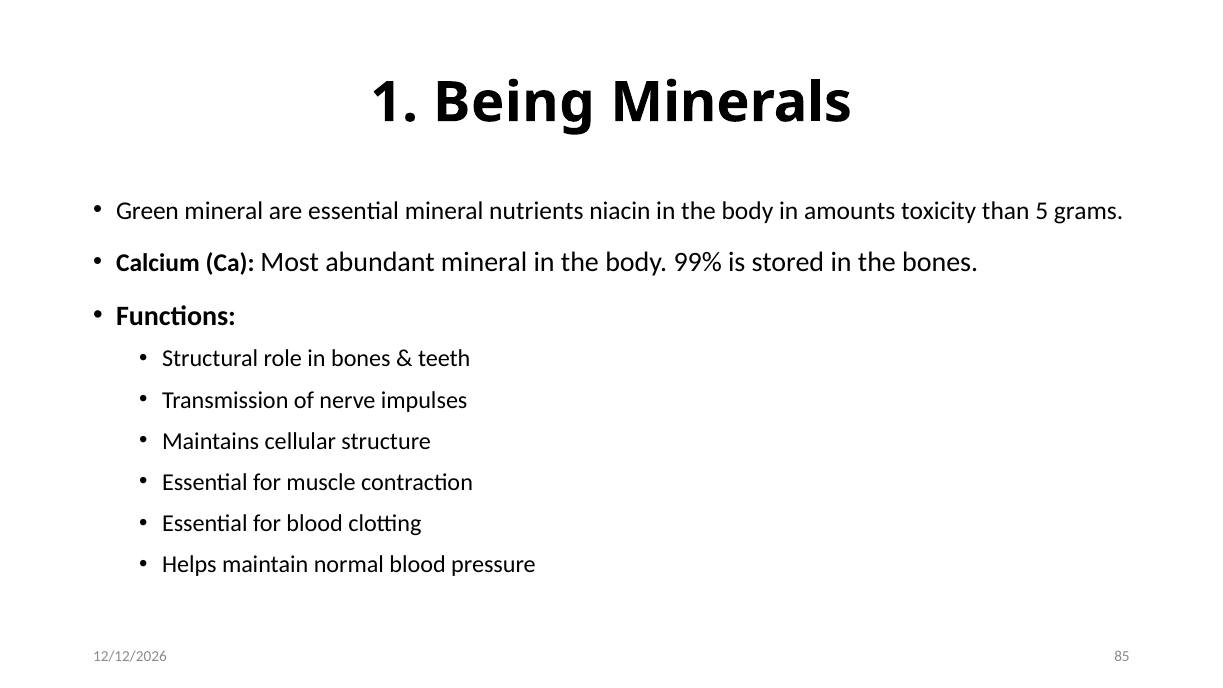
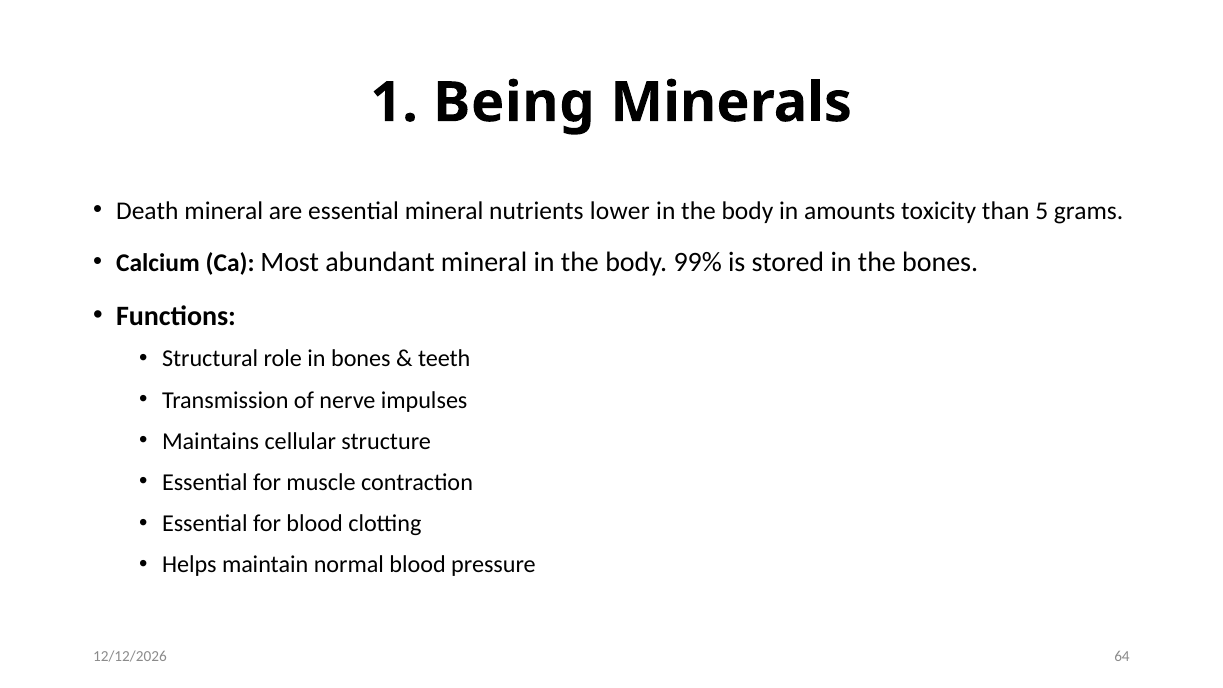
Green: Green -> Death
niacin: niacin -> lower
85: 85 -> 64
